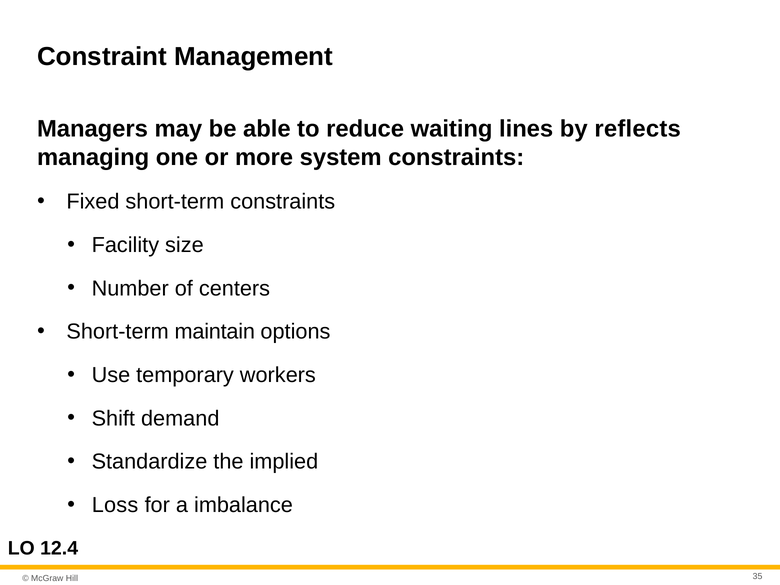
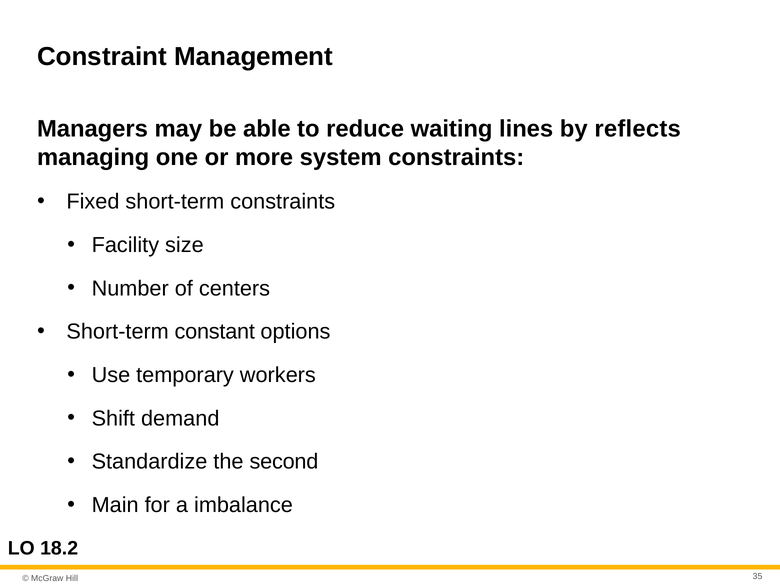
maintain: maintain -> constant
implied: implied -> second
Loss: Loss -> Main
12.4: 12.4 -> 18.2
